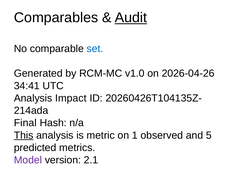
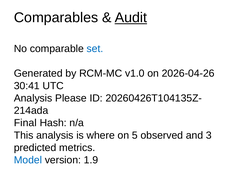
34:41: 34:41 -> 30:41
Impact: Impact -> Please
This underline: present -> none
metric: metric -> where
1: 1 -> 5
5: 5 -> 3
Model colour: purple -> blue
2.1: 2.1 -> 1.9
